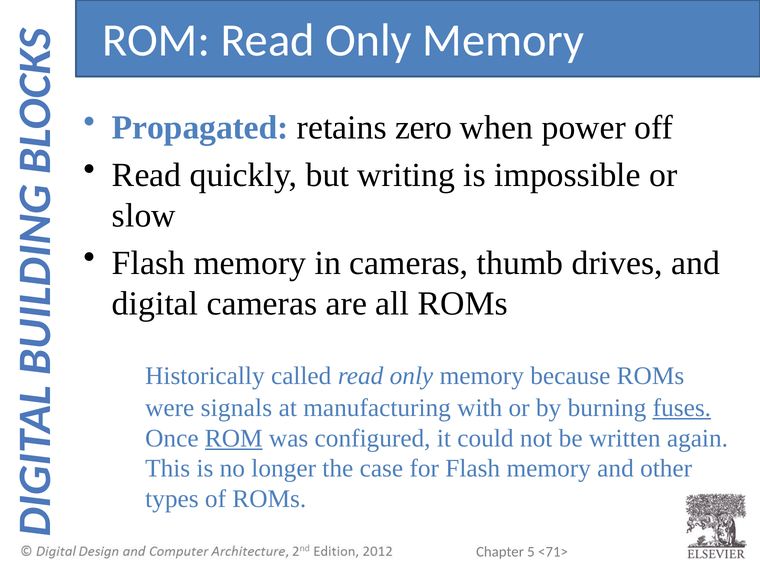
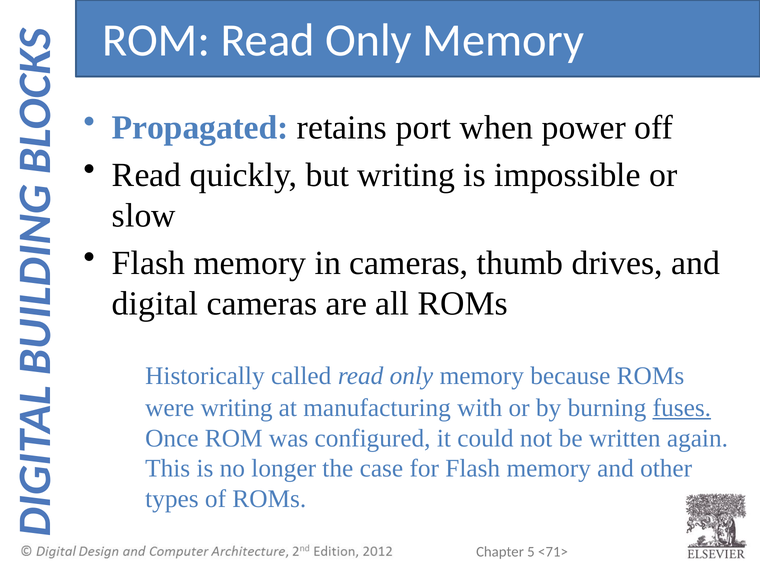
zero: zero -> port
were signals: signals -> writing
ROM at (234, 438) underline: present -> none
